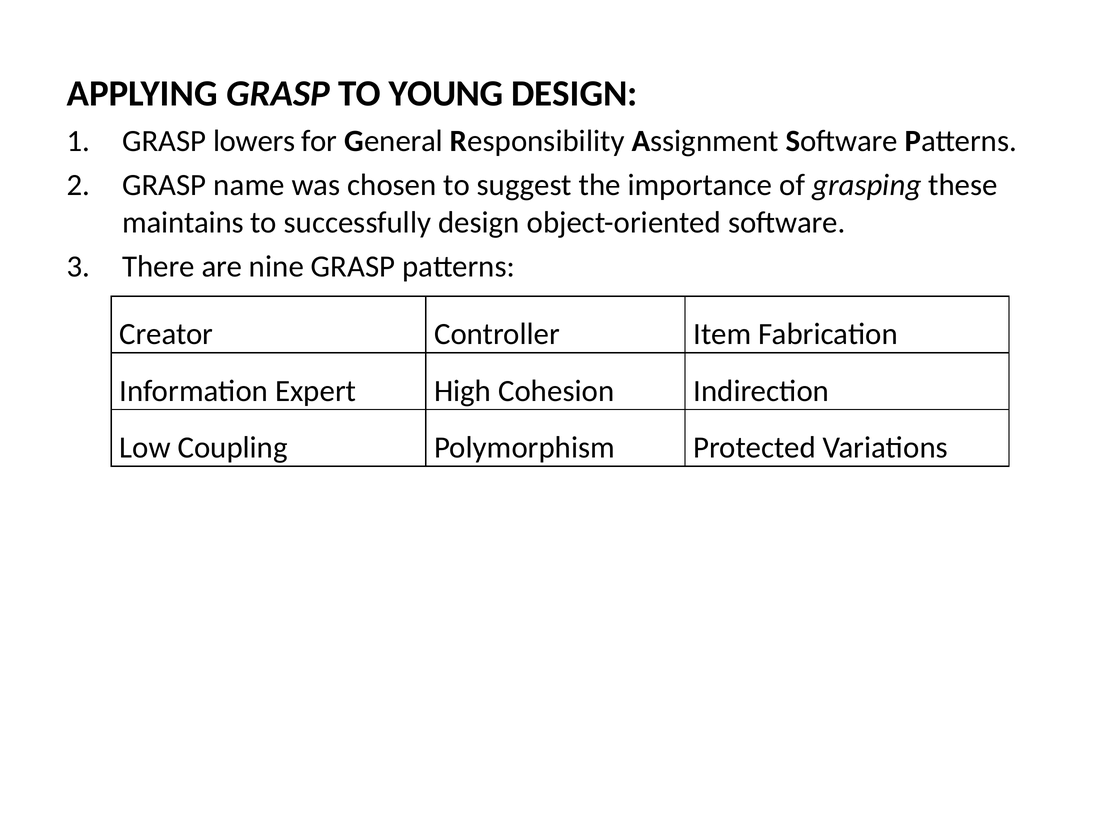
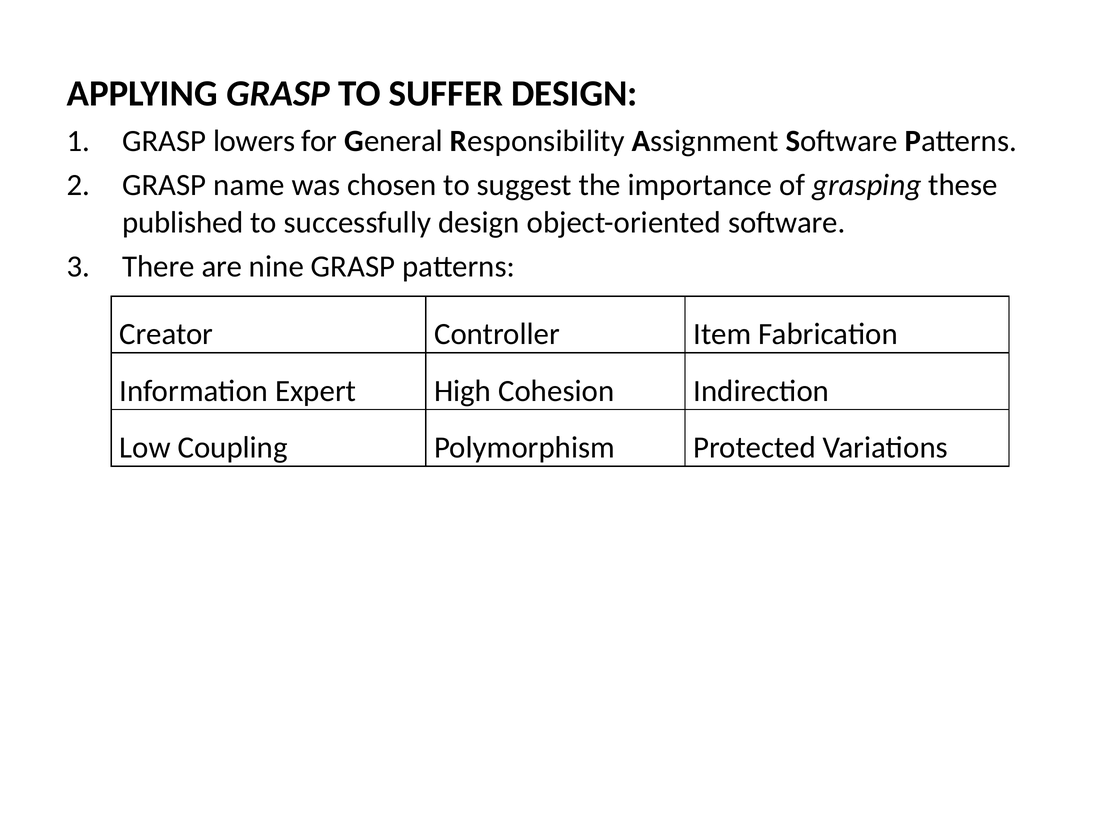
YOUNG: YOUNG -> SUFFER
maintains: maintains -> published
